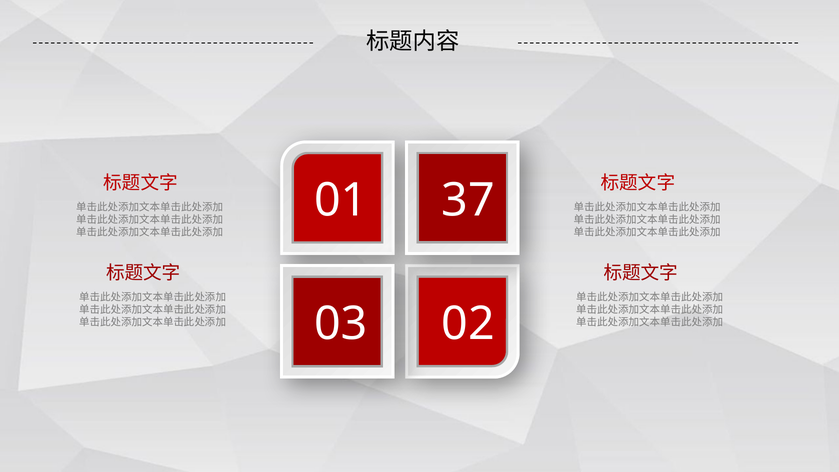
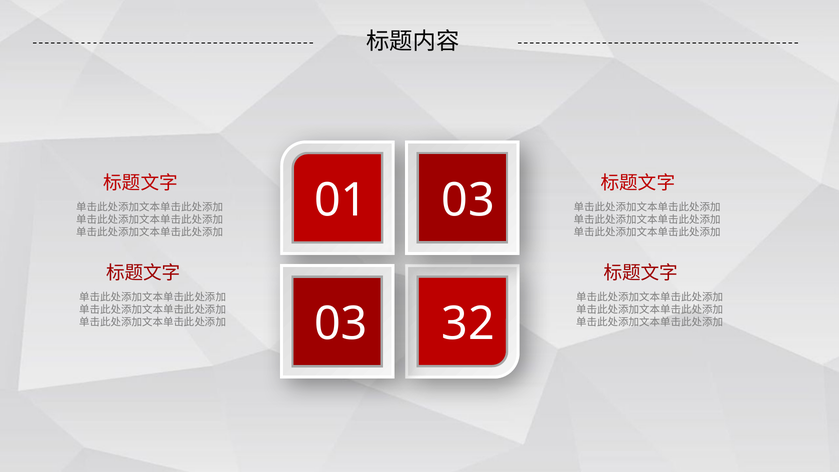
01 37: 37 -> 03
02: 02 -> 32
